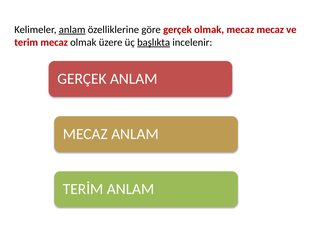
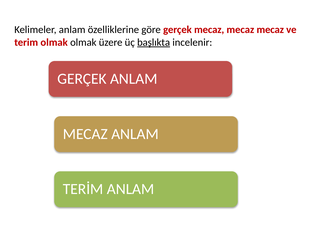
anlam at (72, 30) underline: present -> none
gerçek olmak: olmak -> mecaz
terim mecaz: mecaz -> olmak
